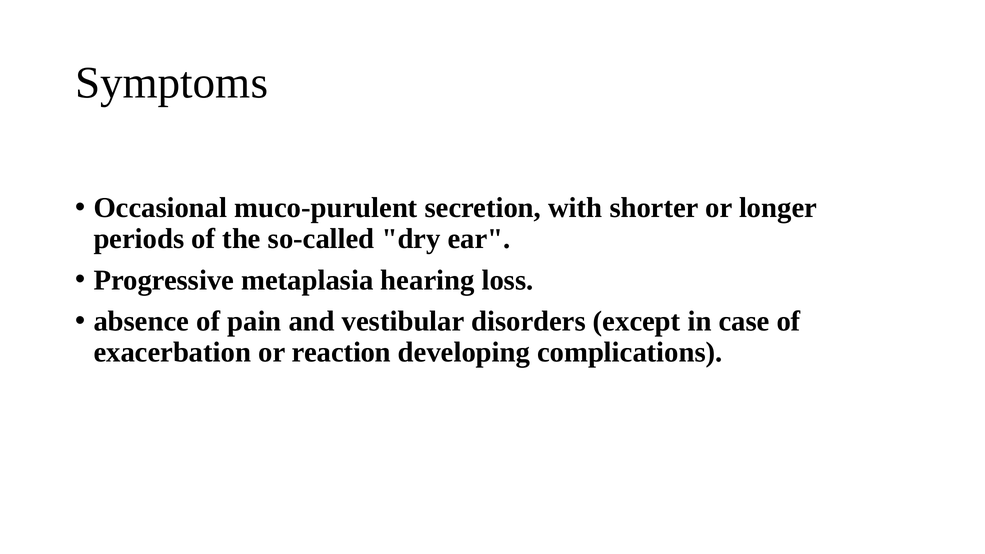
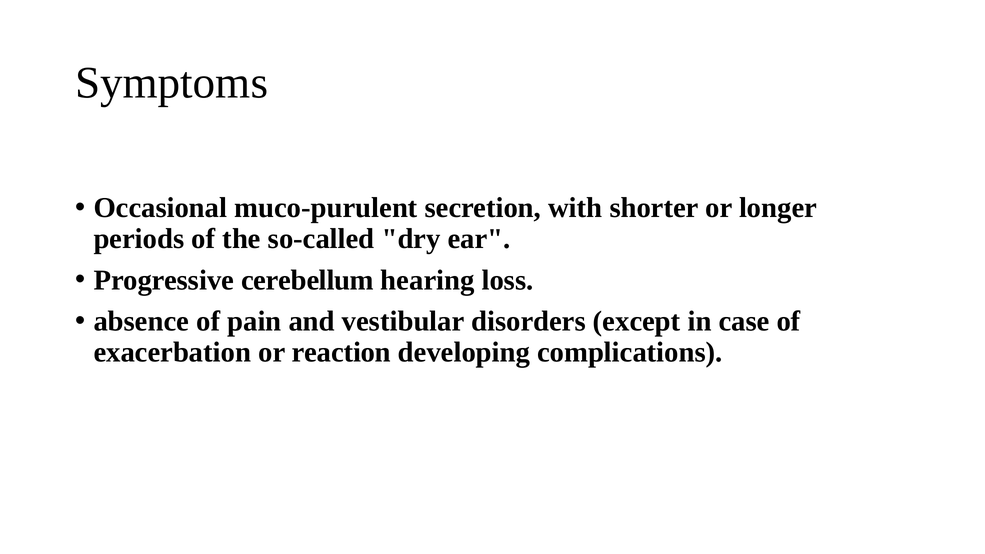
metaplasia: metaplasia -> cerebellum
